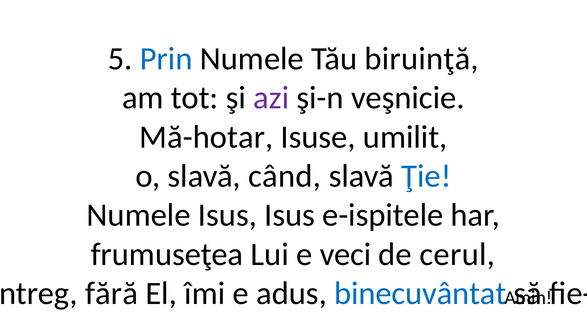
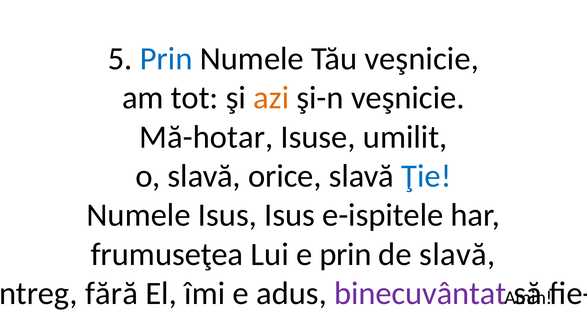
Tău biruinţă: biruinţă -> veşnicie
azi colour: purple -> orange
când: când -> orice
e veci: veci -> prin
de cerul: cerul -> slavă
binecuvântat colour: blue -> purple
